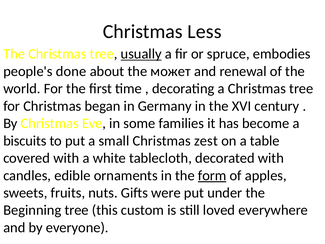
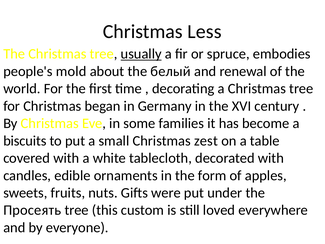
done: done -> mold
может: может -> белый
form underline: present -> none
Beginning: Beginning -> Просеять
